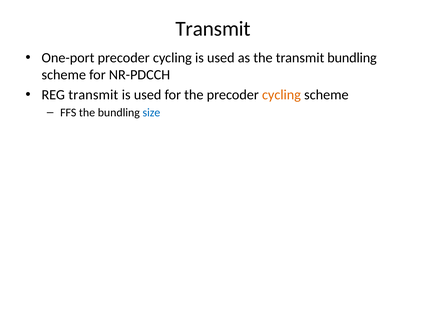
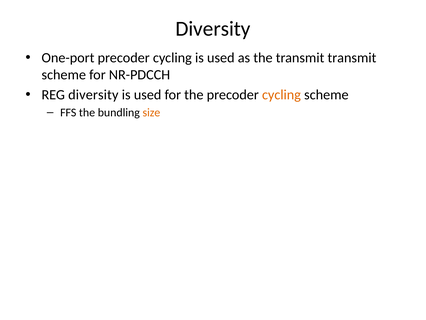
Transmit at (213, 29): Transmit -> Diversity
transmit bundling: bundling -> transmit
REG transmit: transmit -> diversity
size colour: blue -> orange
